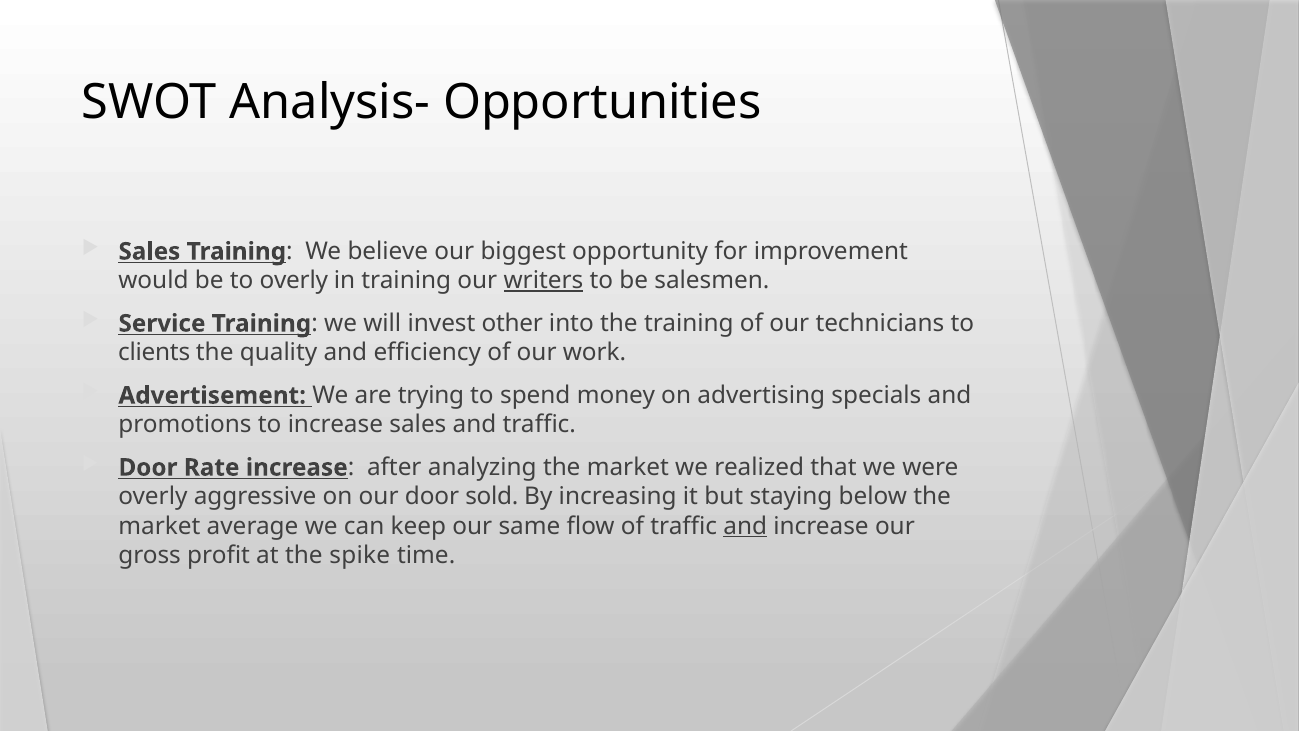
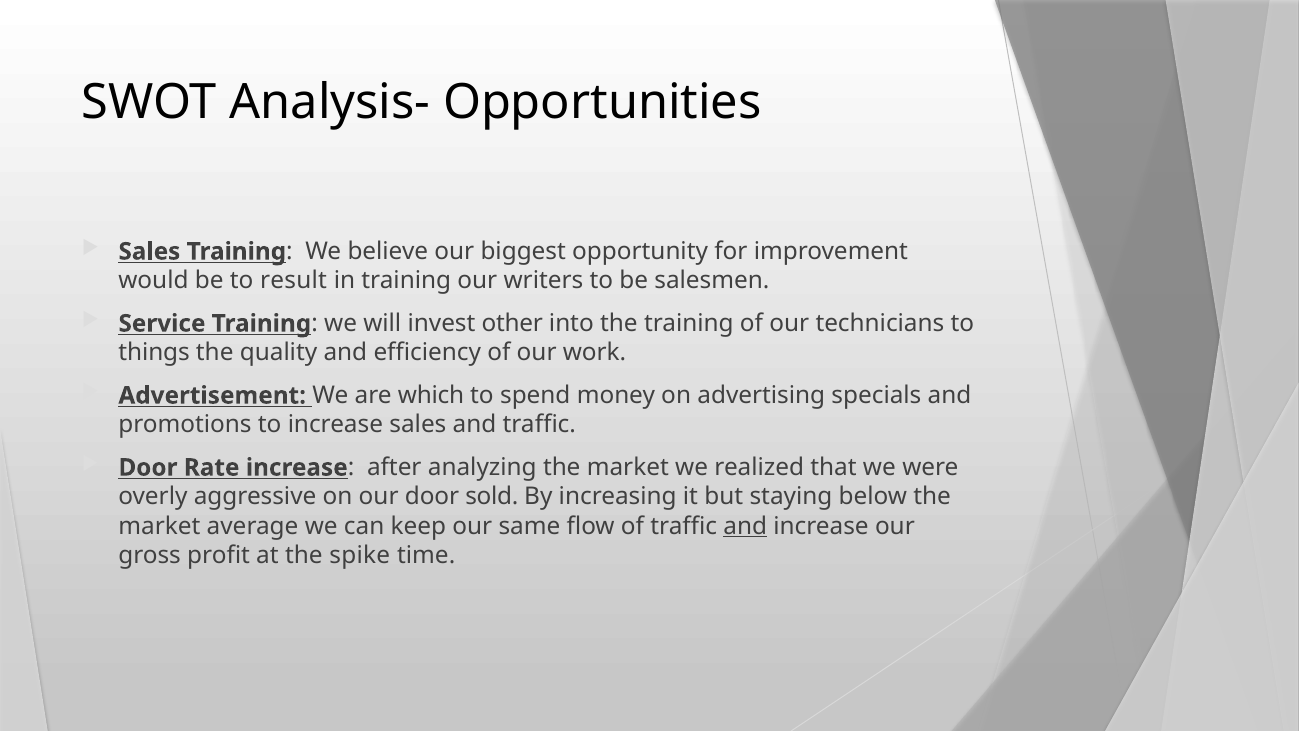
to overly: overly -> result
writers underline: present -> none
clients: clients -> things
trying: trying -> which
